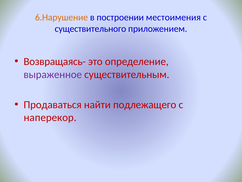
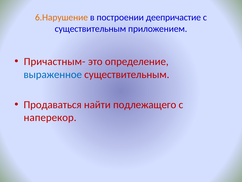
местоимения: местоимения -> деепричастие
существительного at (90, 29): существительного -> существительным
Возвращаясь-: Возвращаясь- -> Причастным-
выраженное colour: purple -> blue
